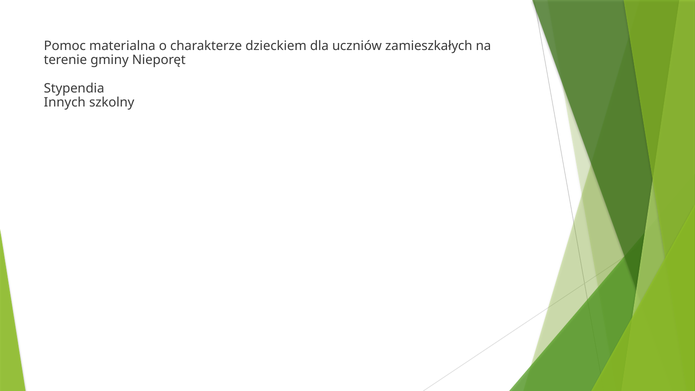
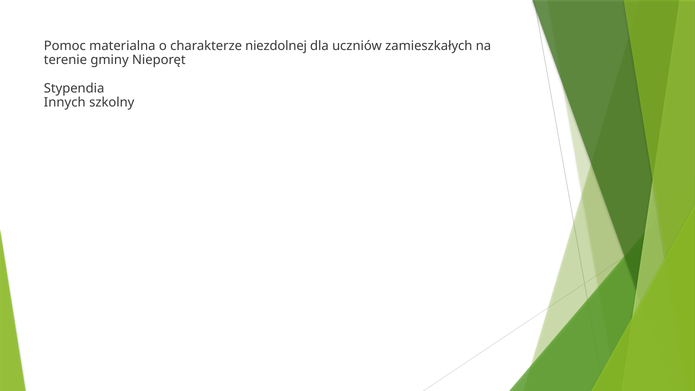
dzieckiem: dzieckiem -> niezdolnej
